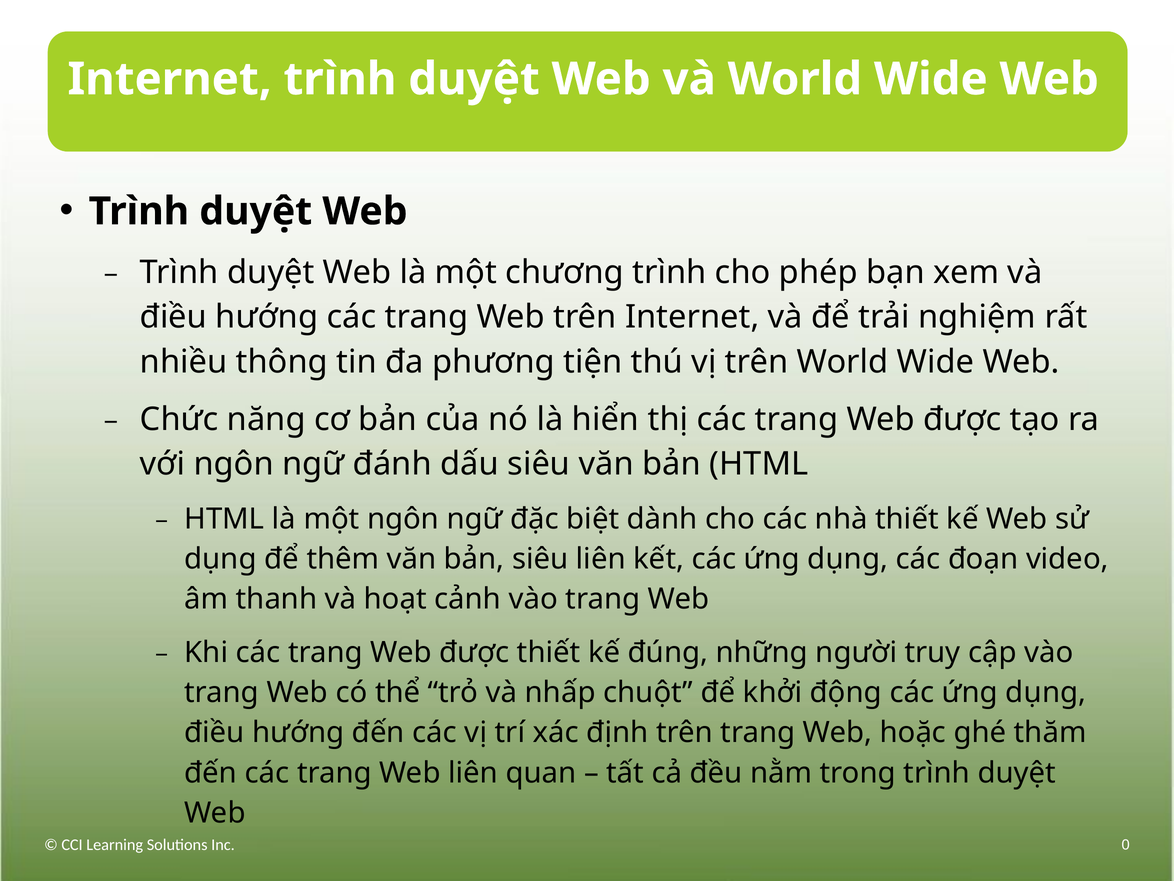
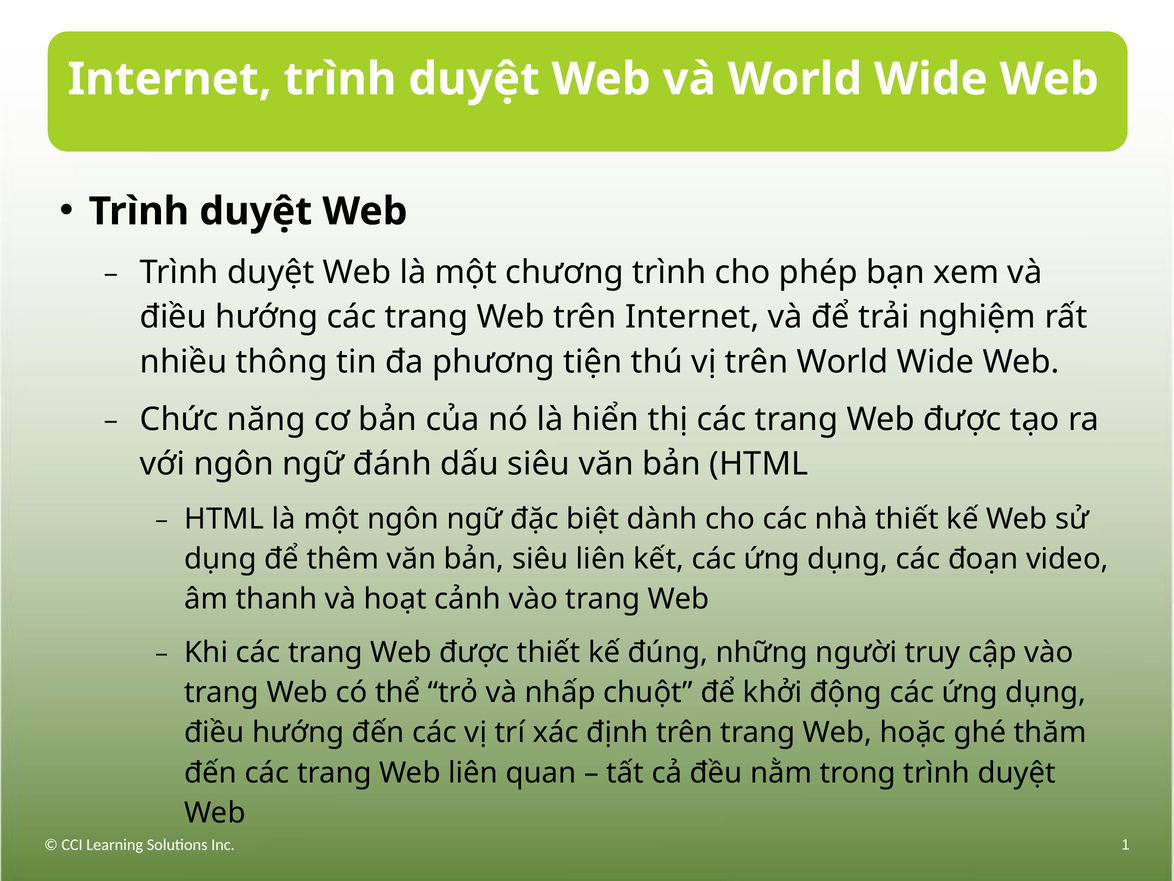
0: 0 -> 1
